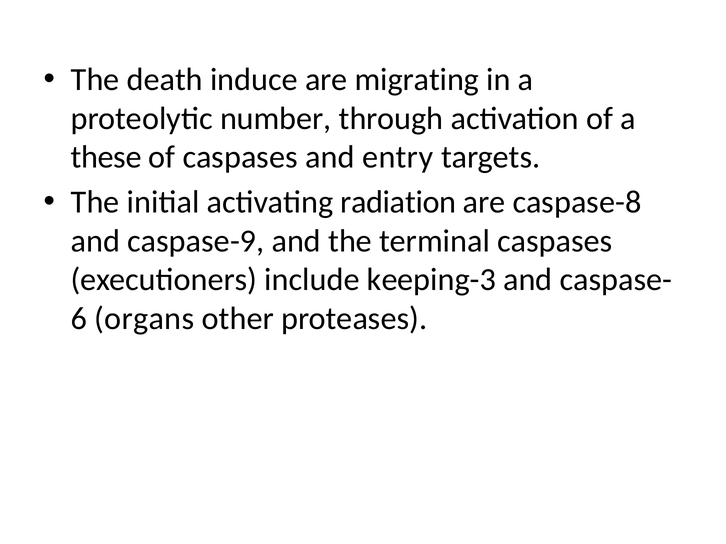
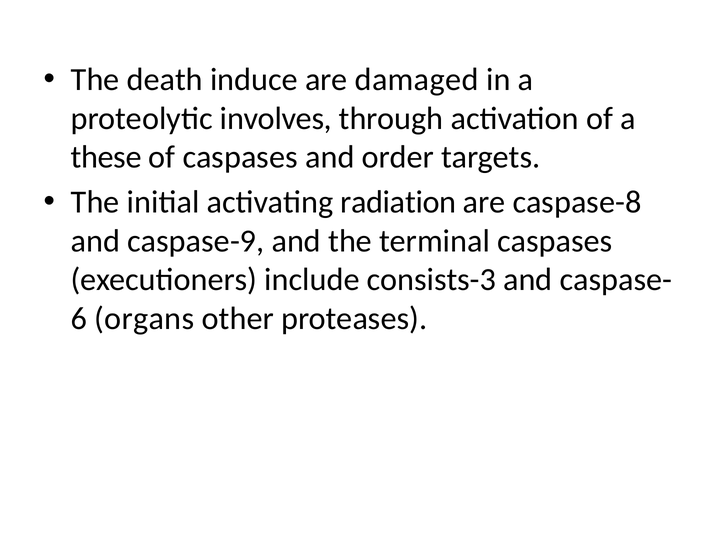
migrating: migrating -> damaged
number: number -> involves
entry: entry -> order
keeping-3: keeping-3 -> consists-3
